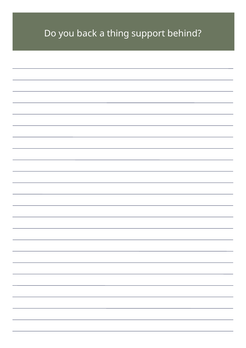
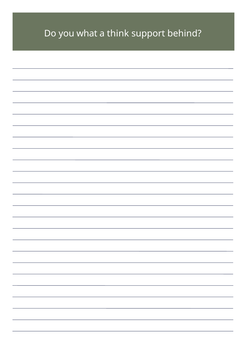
back: back -> what
thing: thing -> think
